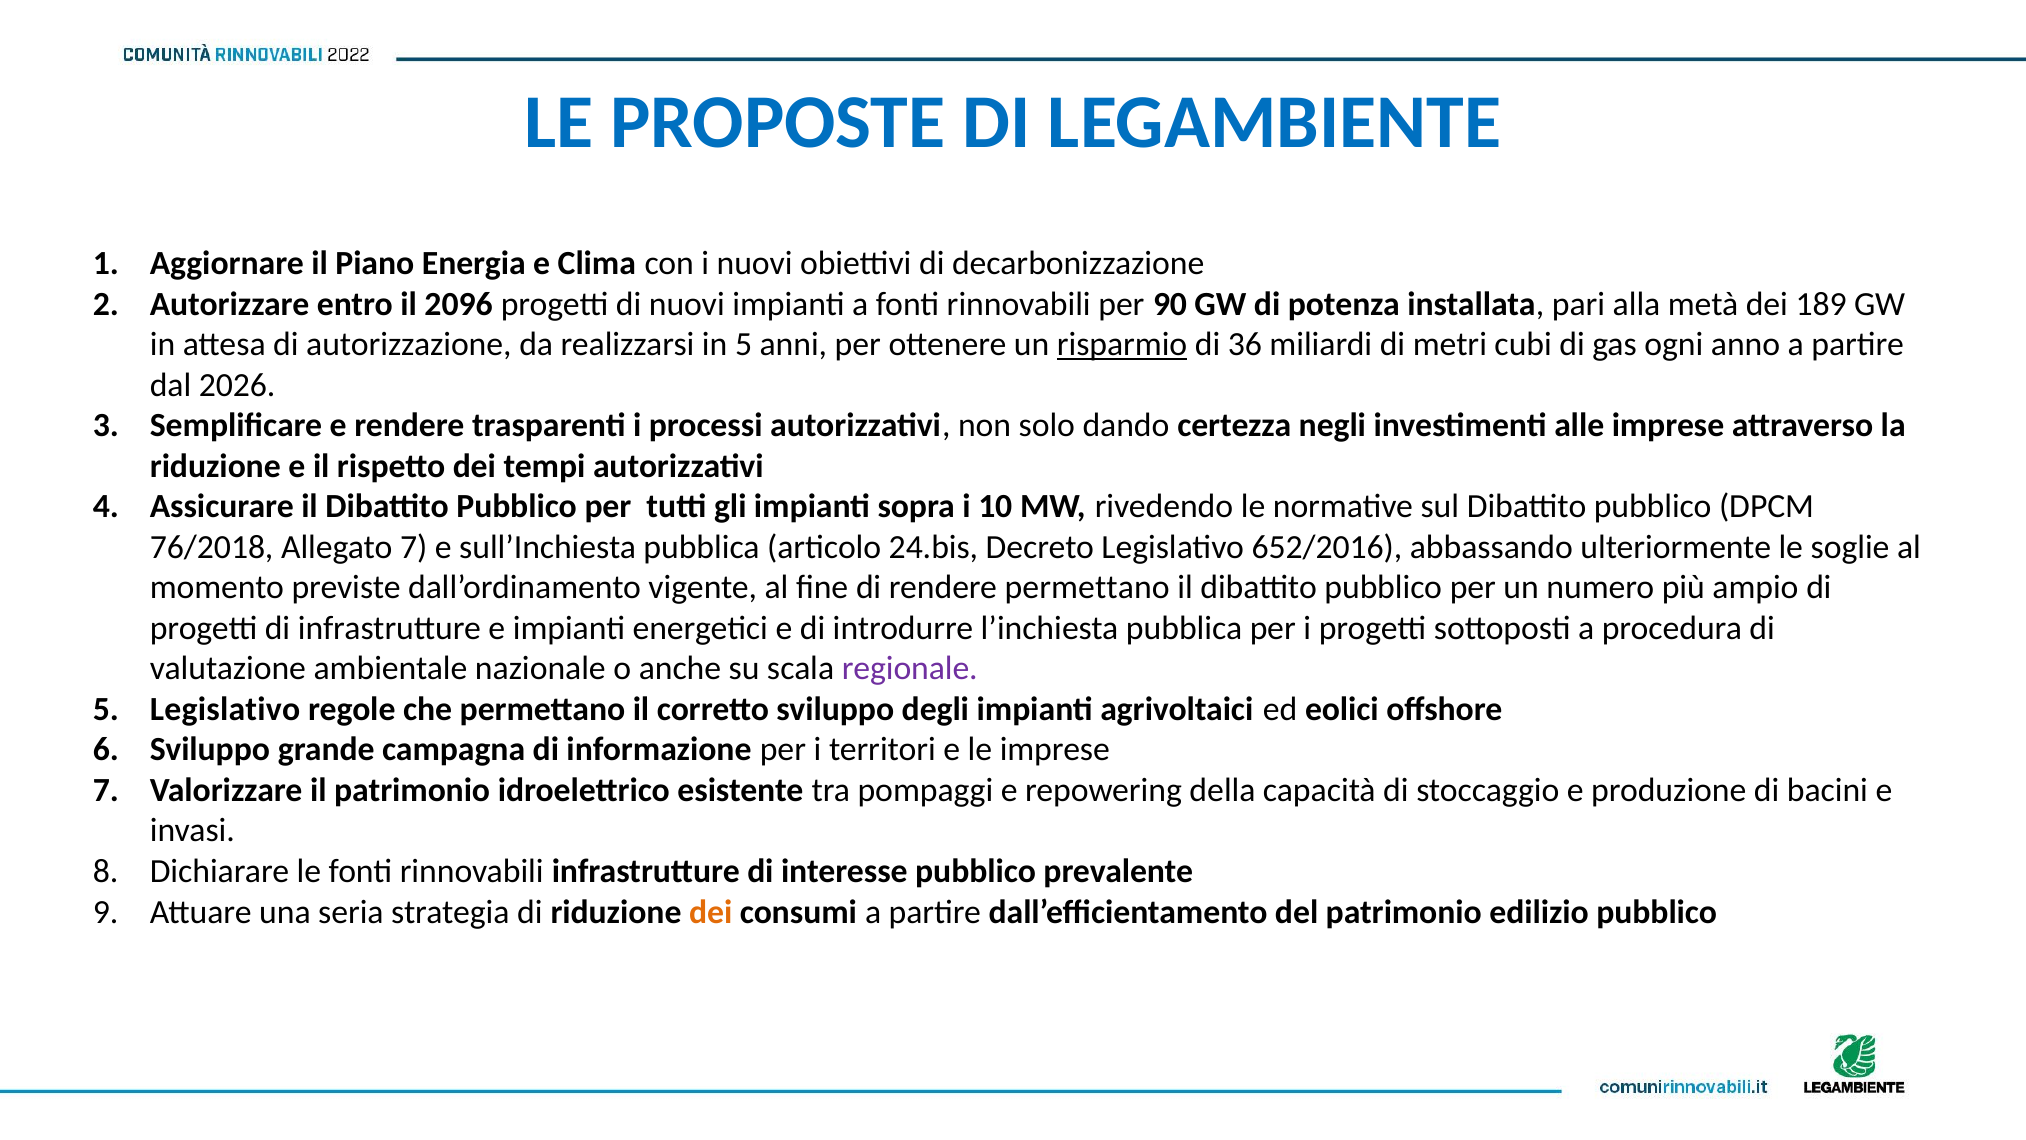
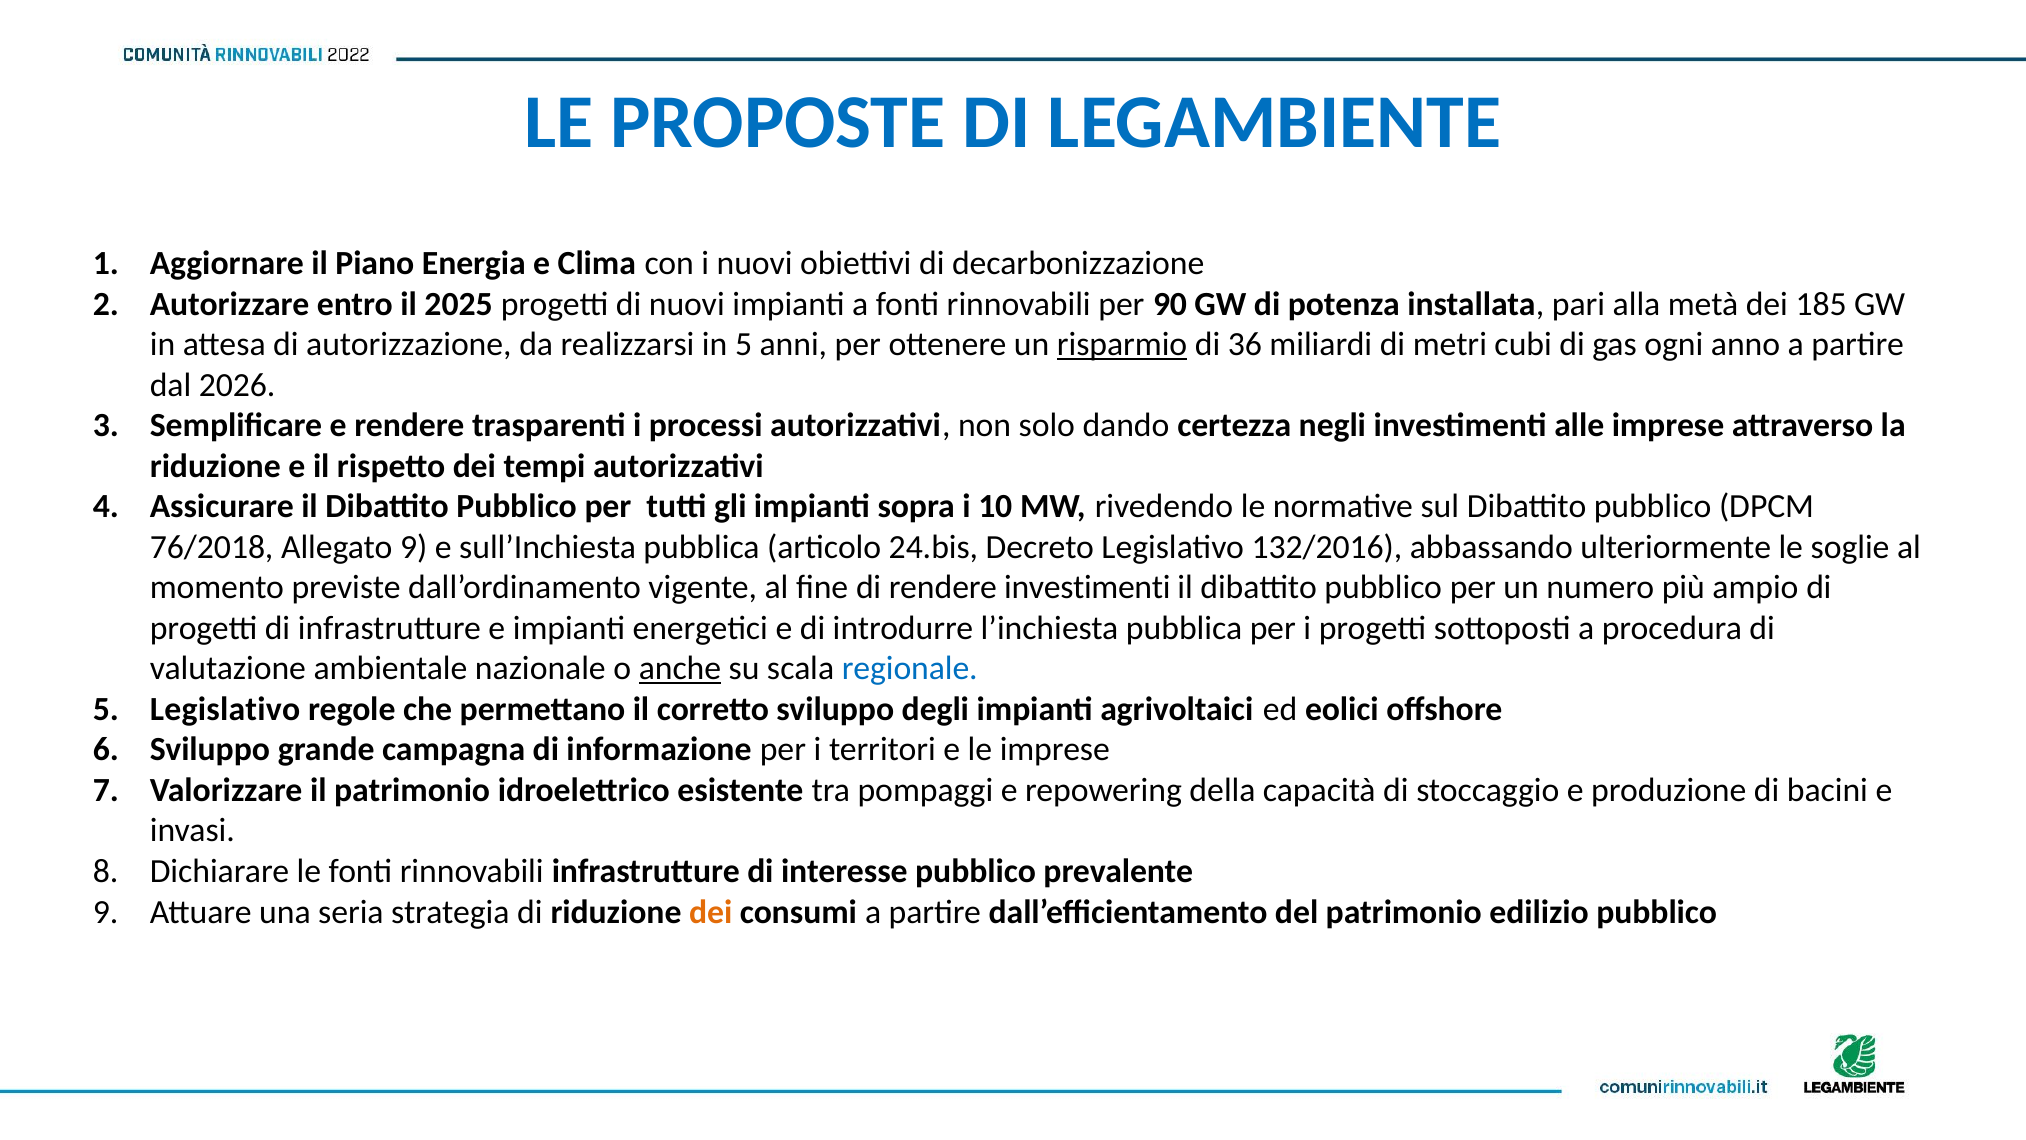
2096: 2096 -> 2025
189: 189 -> 185
Allegato 7: 7 -> 9
652/2016: 652/2016 -> 132/2016
rendere permettano: permettano -> investimenti
anche underline: none -> present
regionale colour: purple -> blue
